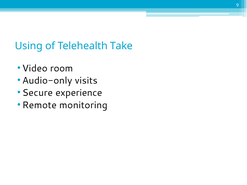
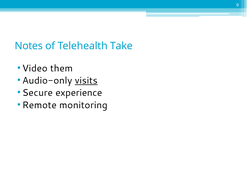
Using: Using -> Notes
room: room -> them
visits underline: none -> present
